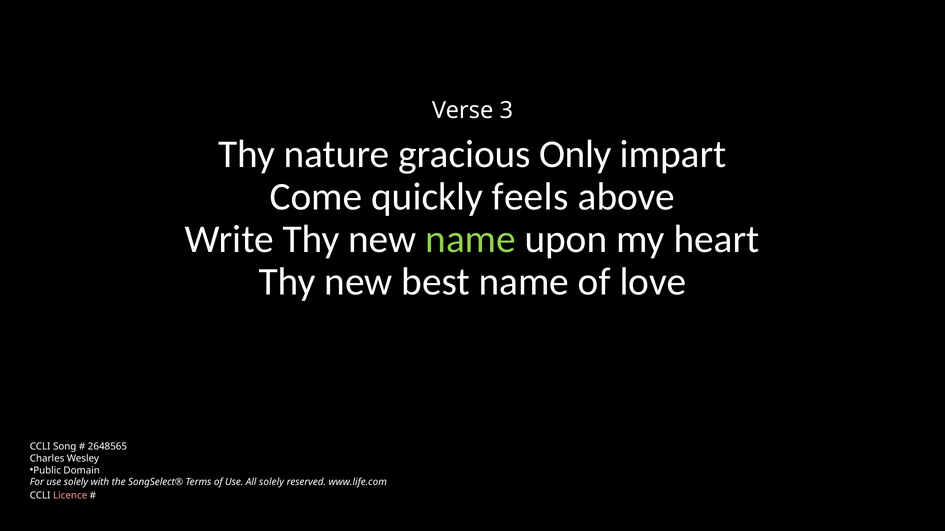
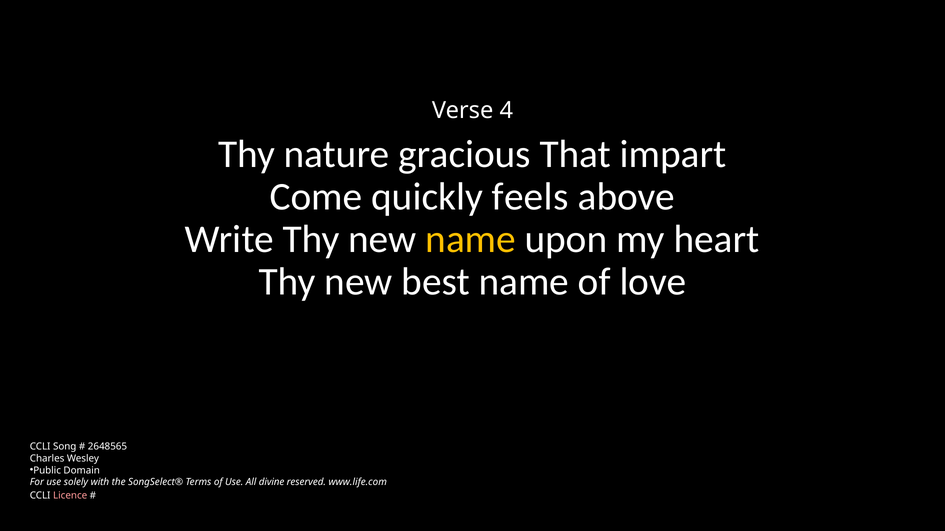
3: 3 -> 4
Only: Only -> That
name at (471, 239) colour: light green -> yellow
All solely: solely -> divine
